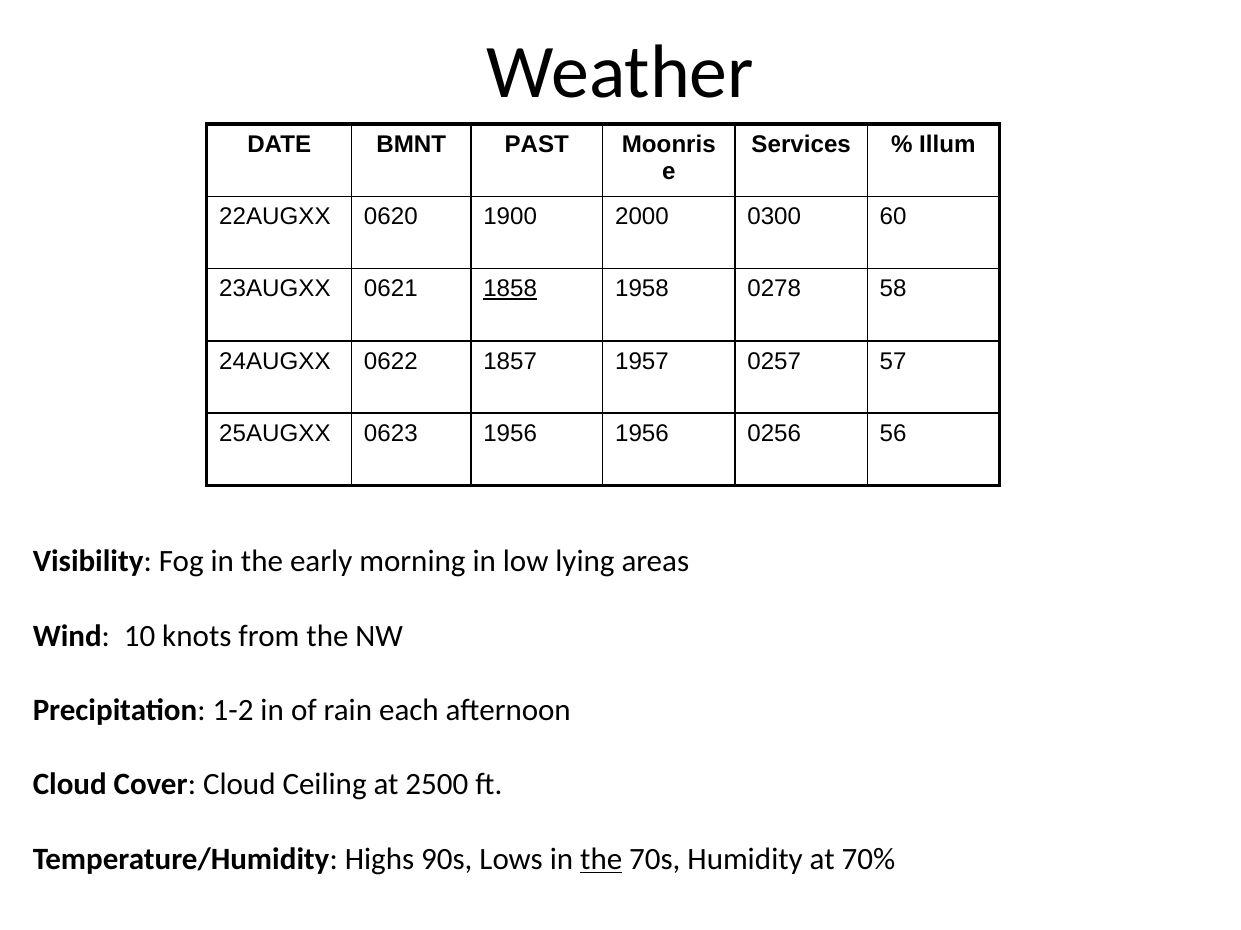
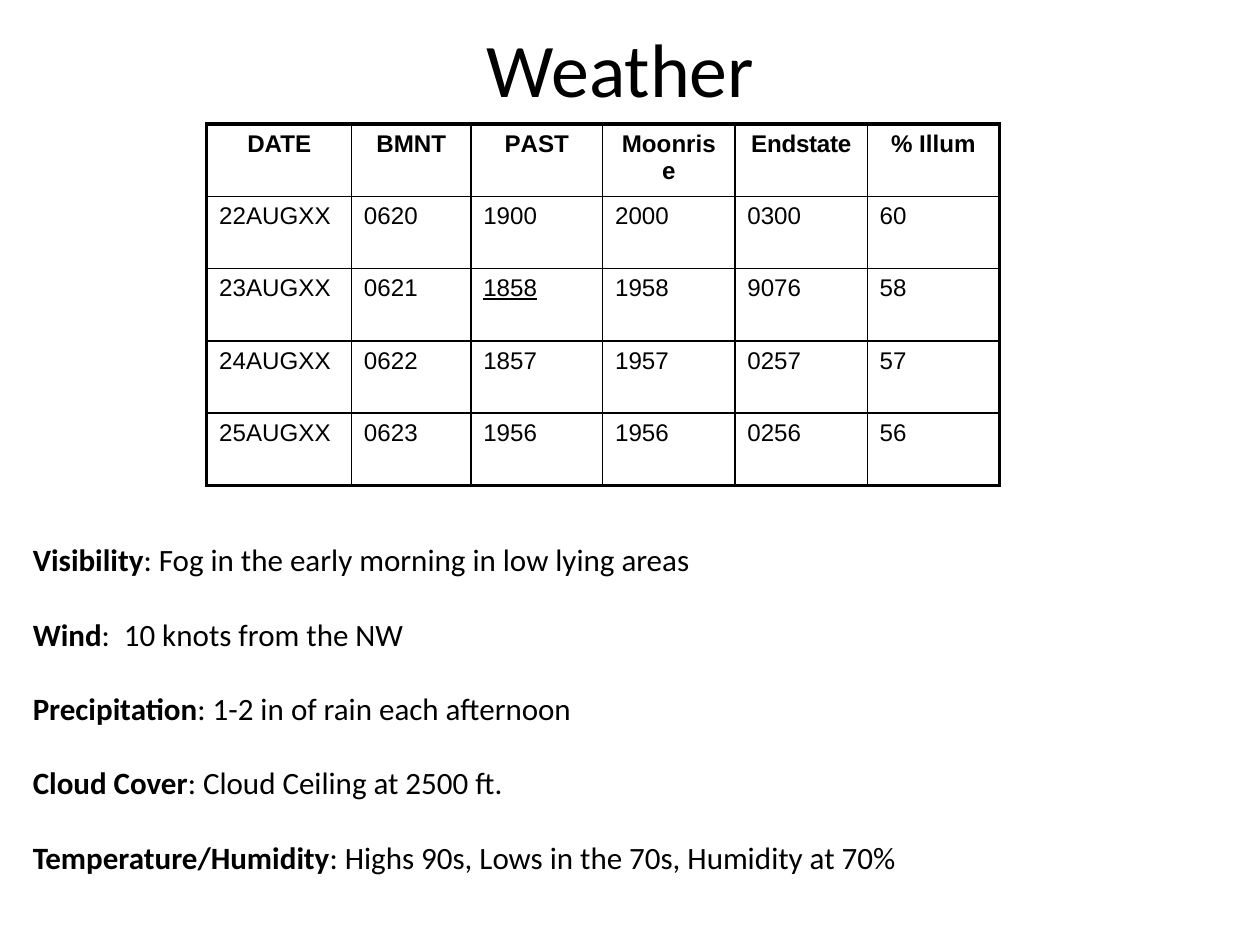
Services: Services -> Endstate
0278: 0278 -> 9076
the at (601, 860) underline: present -> none
